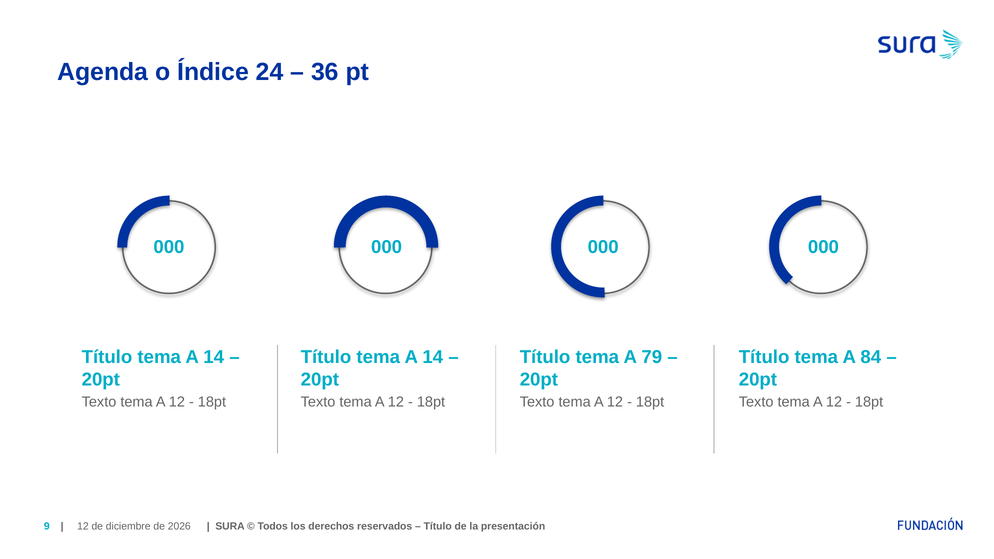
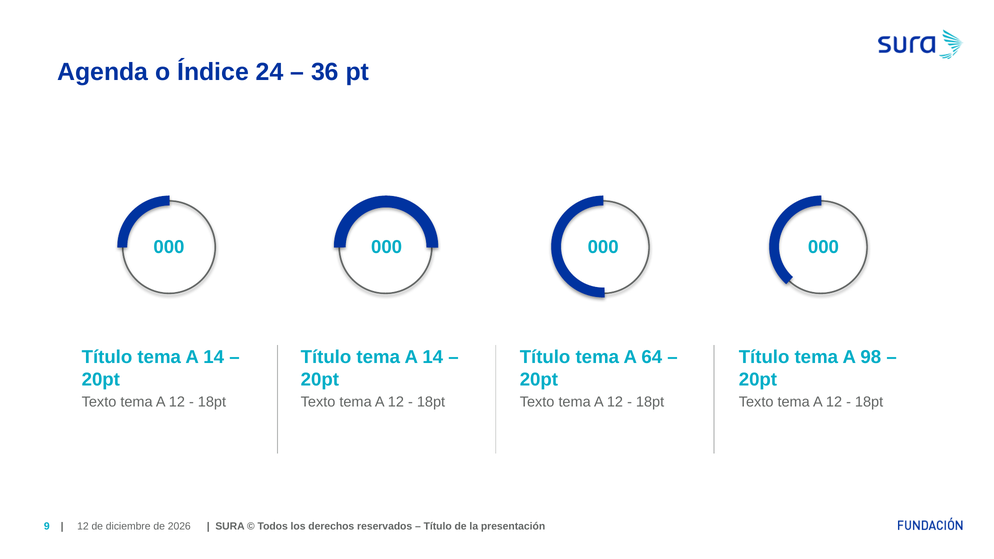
79: 79 -> 64
84: 84 -> 98
